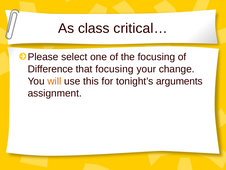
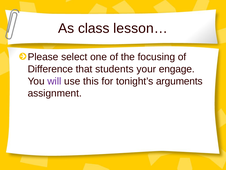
critical…: critical… -> lesson…
that focusing: focusing -> students
change: change -> engage
will colour: orange -> purple
